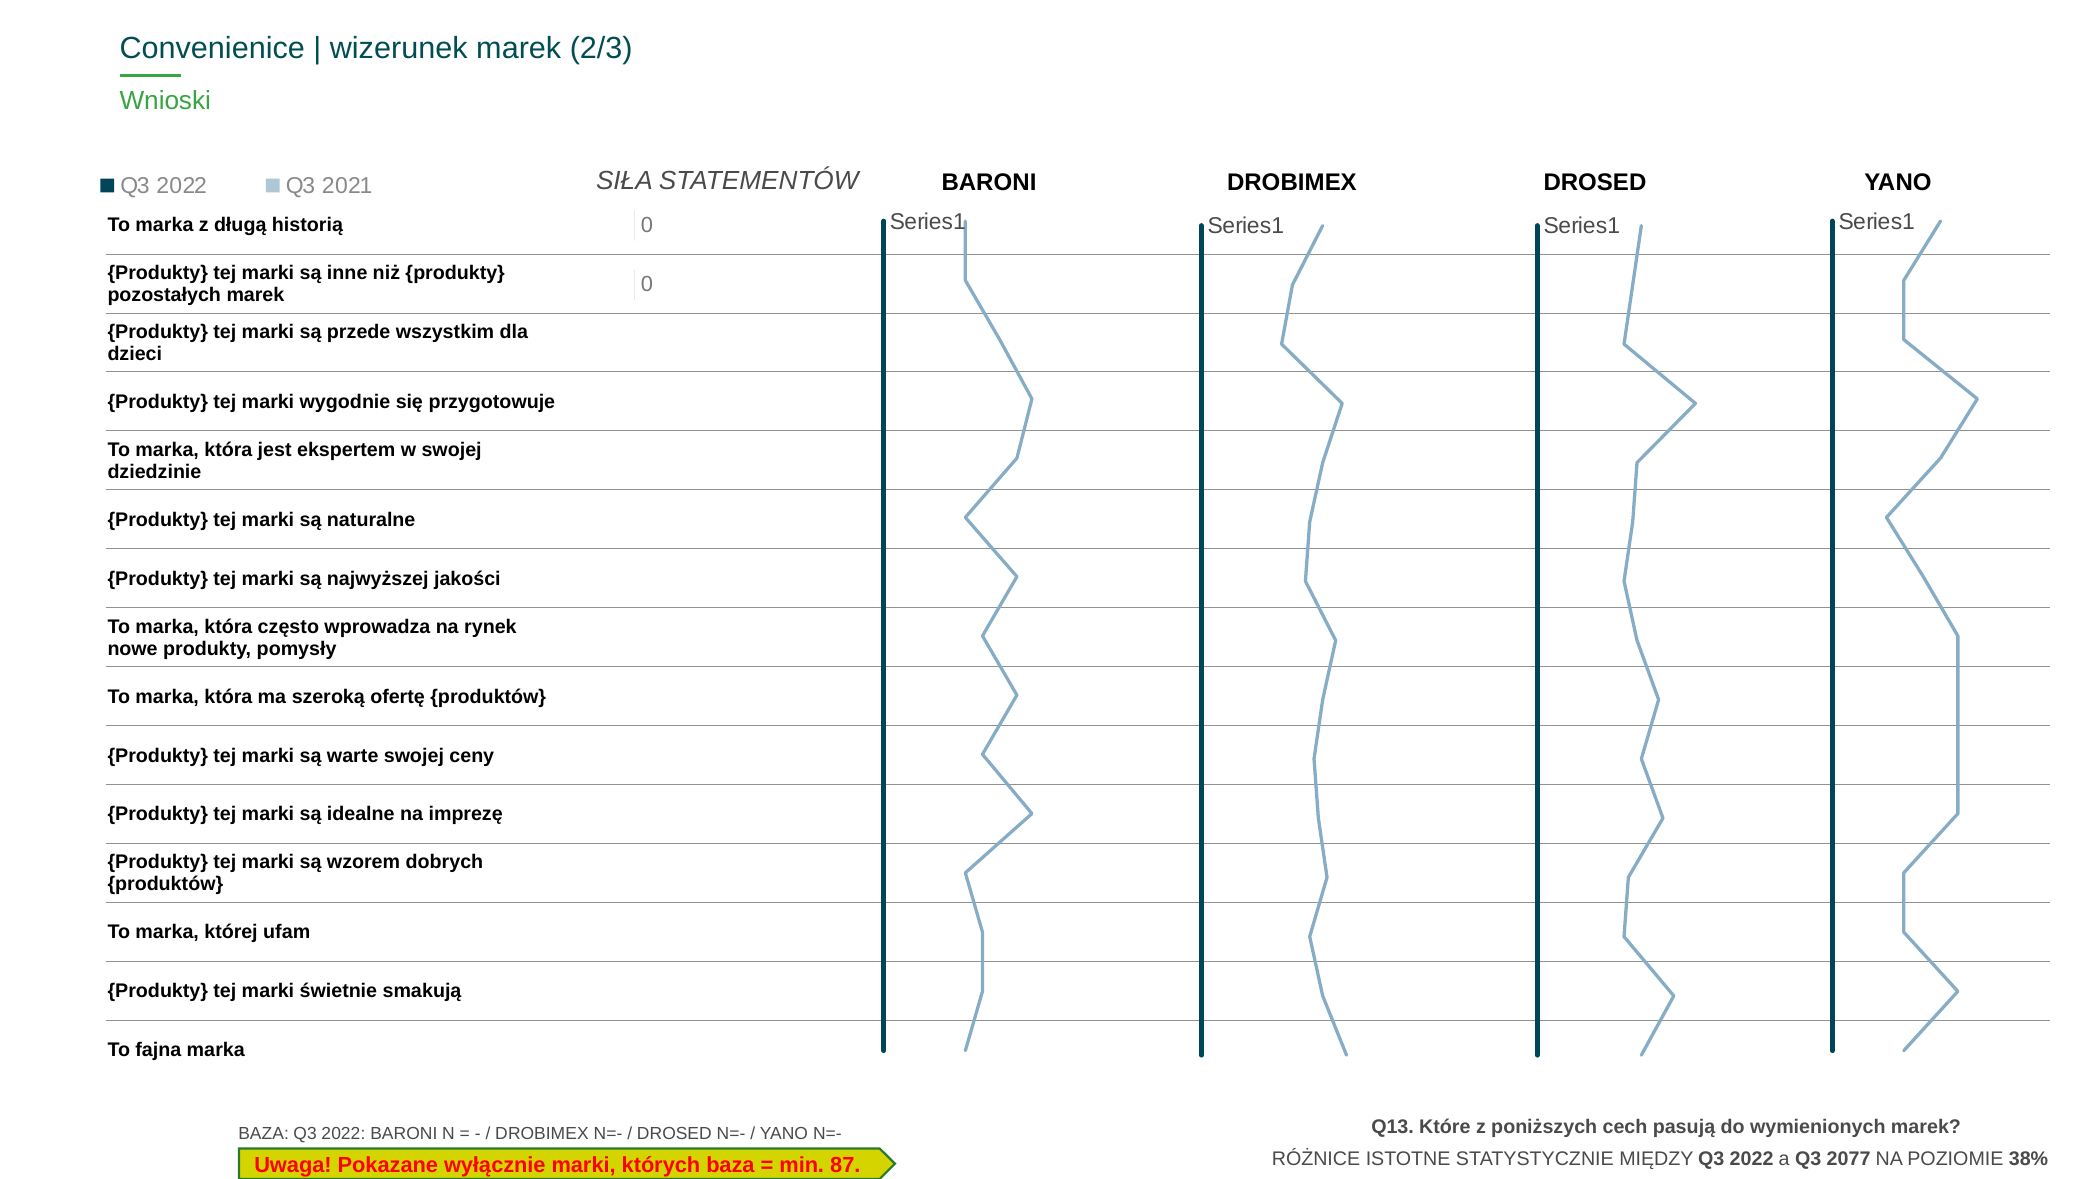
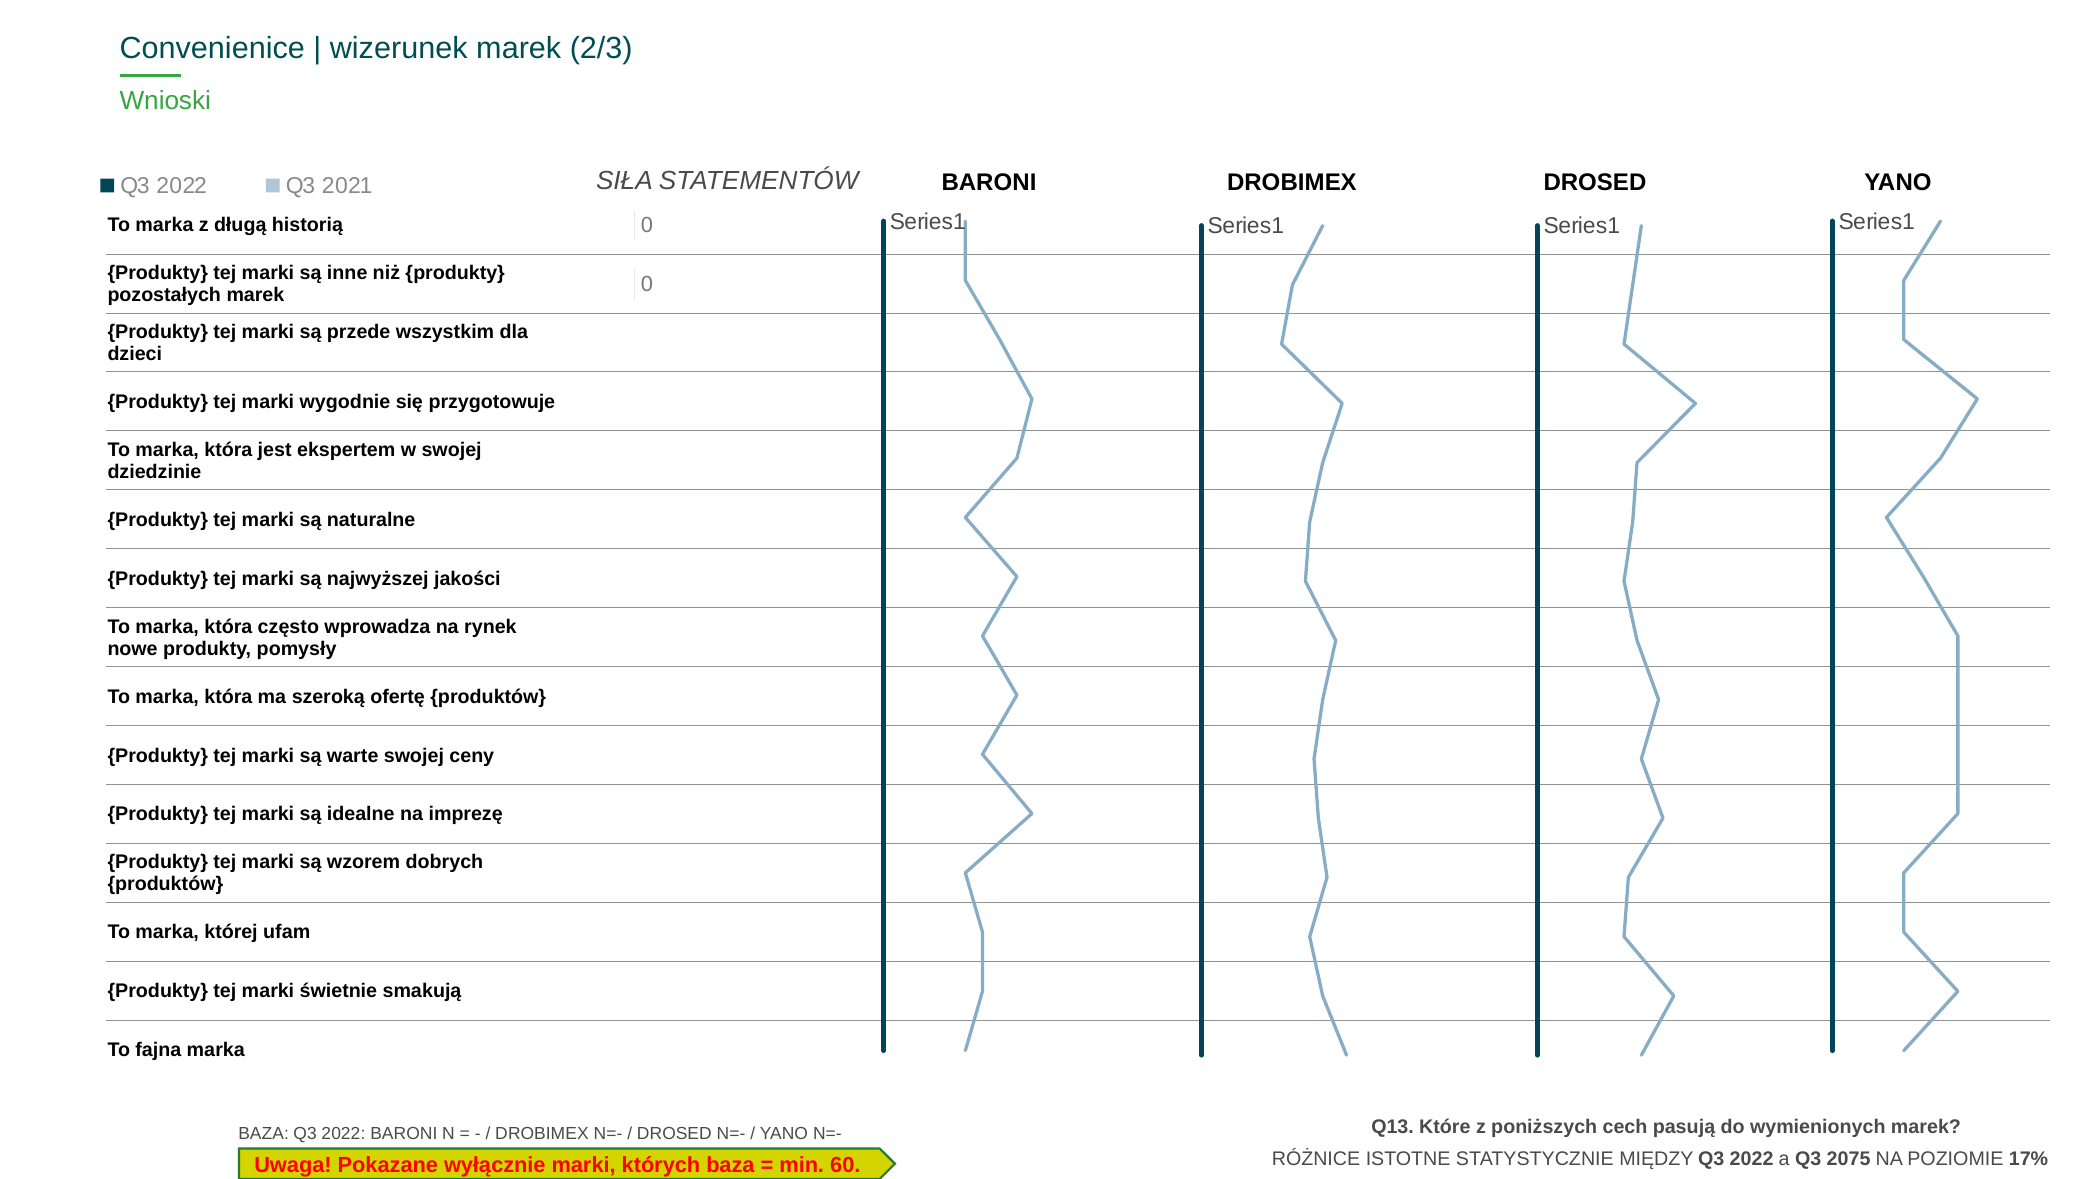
2077: 2077 -> 2075
38%: 38% -> 17%
87: 87 -> 60
